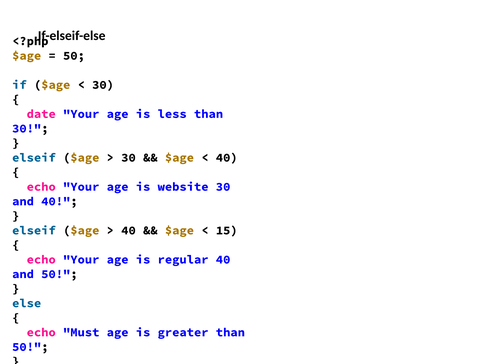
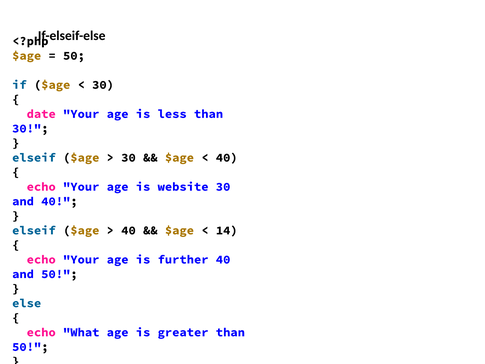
15: 15 -> 14
regular: regular -> further
Must: Must -> What
